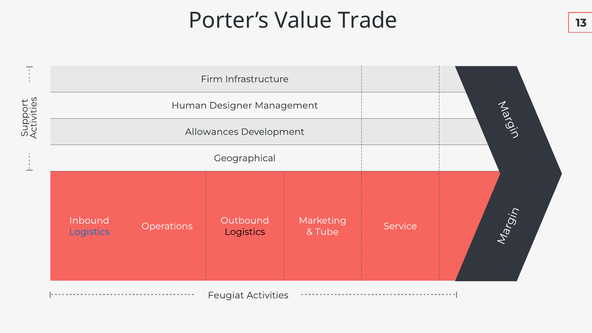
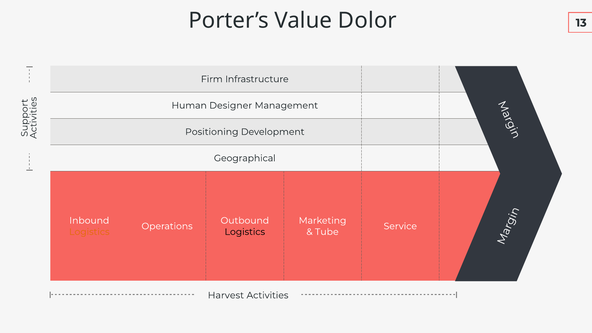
Trade: Trade -> Dolor
Allowances: Allowances -> Positioning
Logistics at (89, 232) colour: blue -> orange
Feugiat: Feugiat -> Harvest
